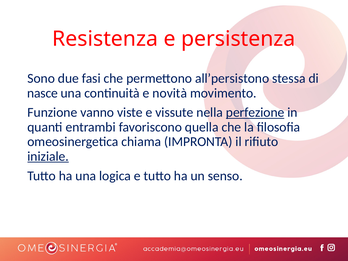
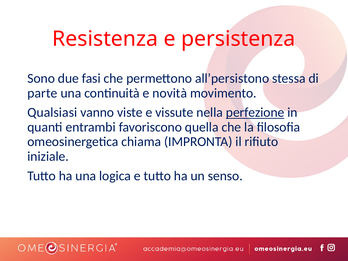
nasce: nasce -> parte
Funzione: Funzione -> Qualsiasi
iniziale underline: present -> none
